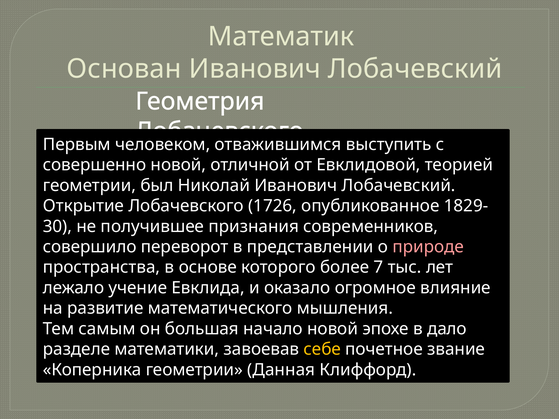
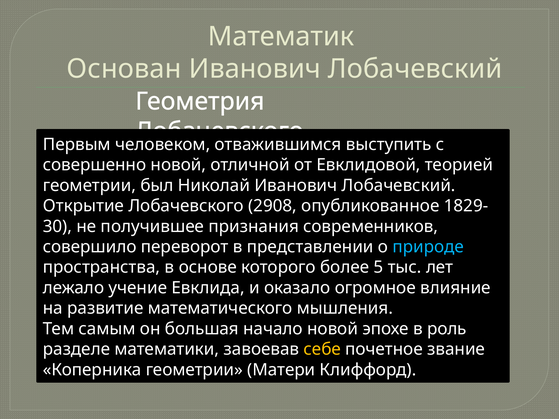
1726: 1726 -> 2908
природе colour: pink -> light blue
7: 7 -> 5
дало: дало -> роль
Данная: Данная -> Матери
